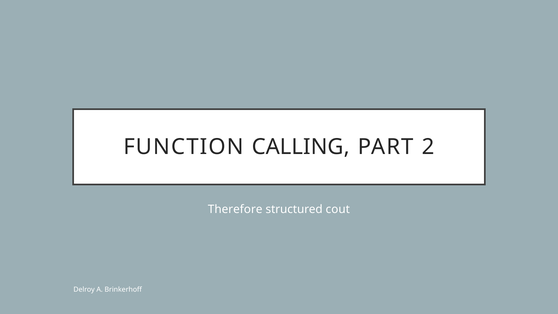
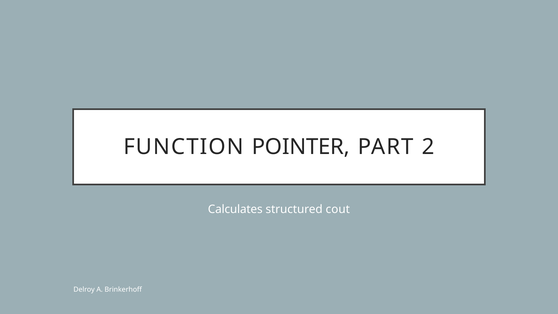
CALLING: CALLING -> POINTER
Therefore: Therefore -> Calculates
